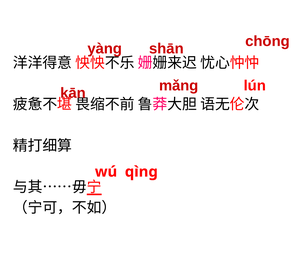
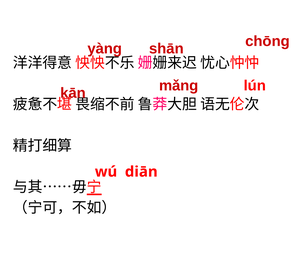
qìng: qìng -> diān
